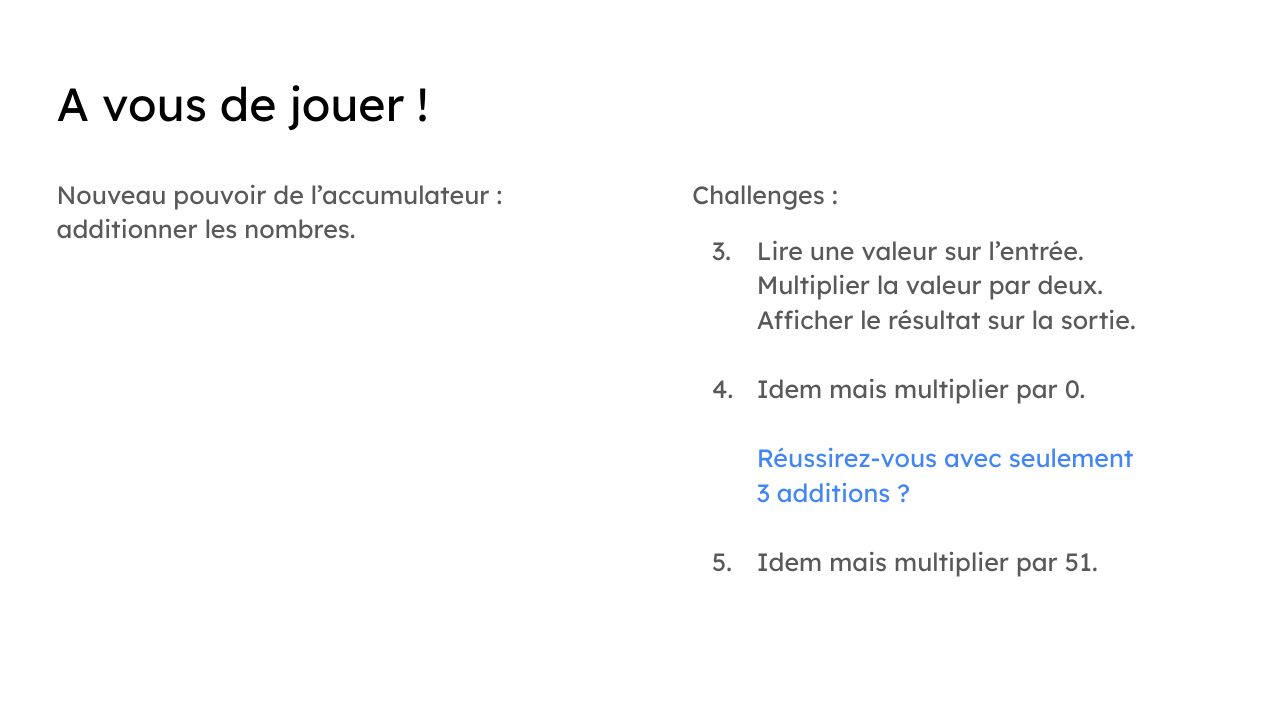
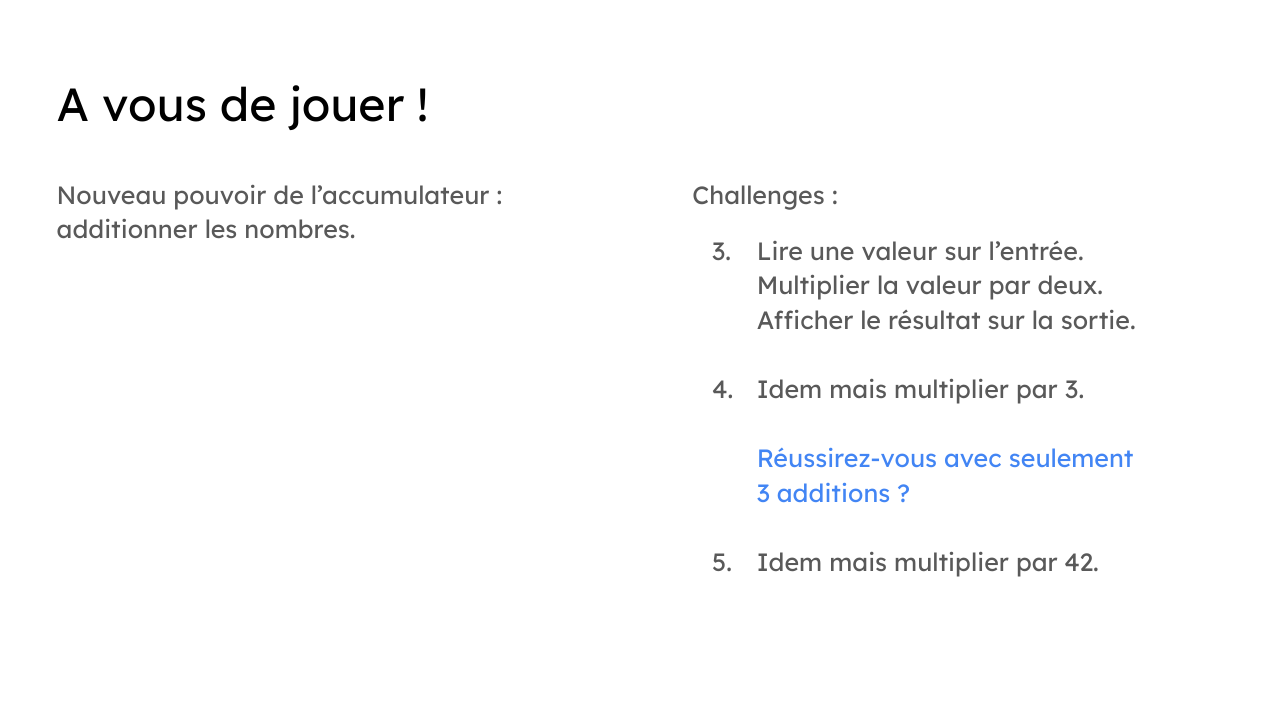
par 0: 0 -> 3
51: 51 -> 42
